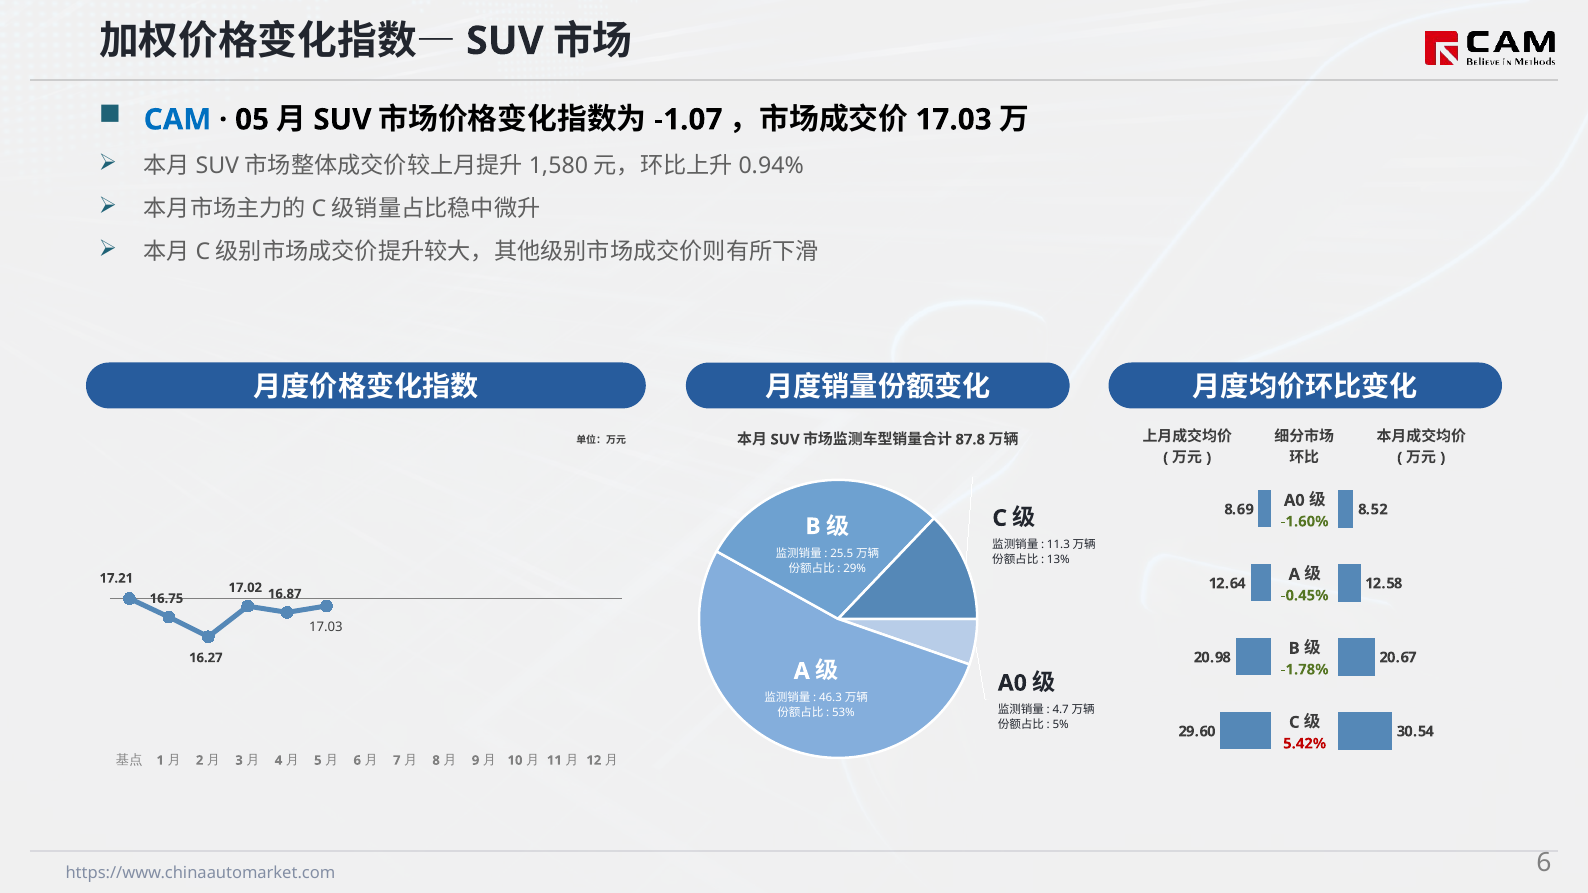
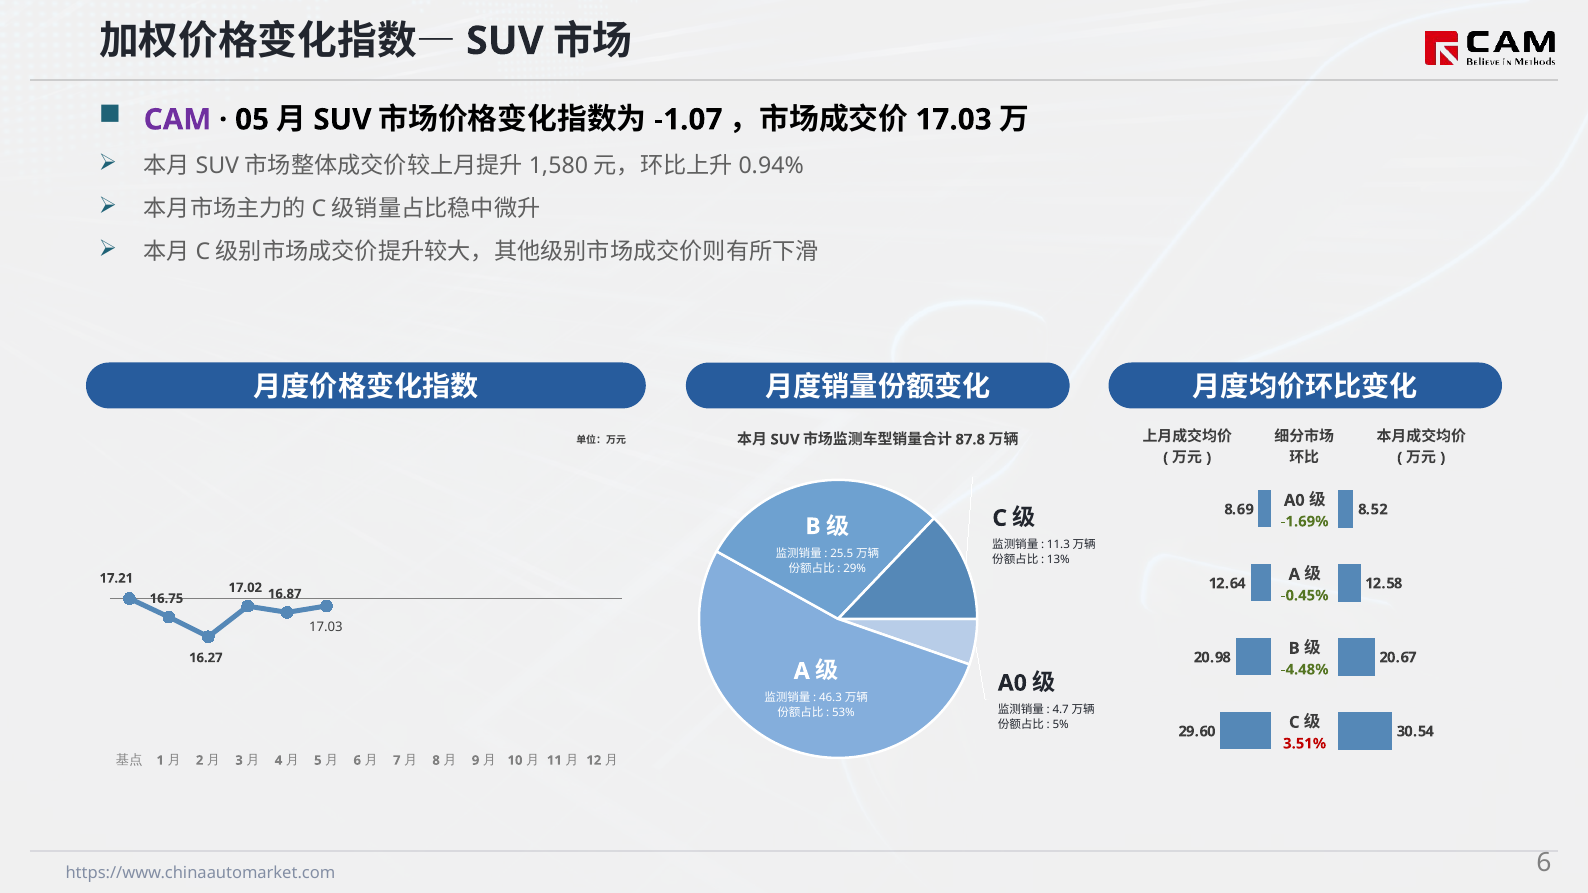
CAM colour: blue -> purple
-1.60%: -1.60% -> -1.69%
-1.78%: -1.78% -> -4.48%
5.42%: 5.42% -> 3.51%
